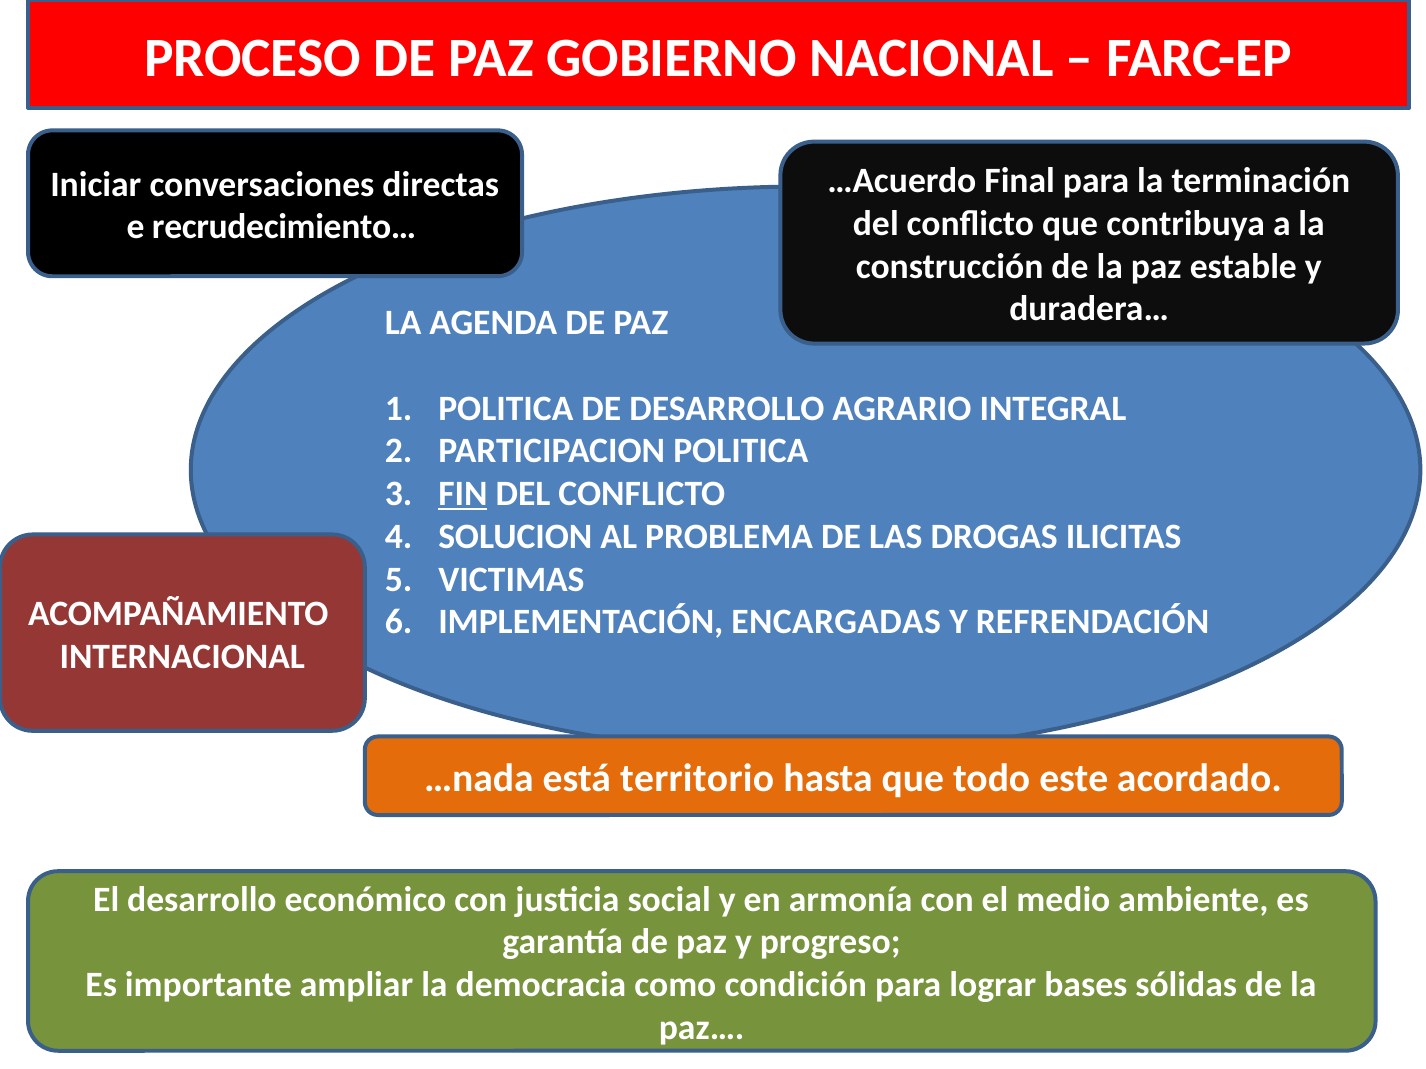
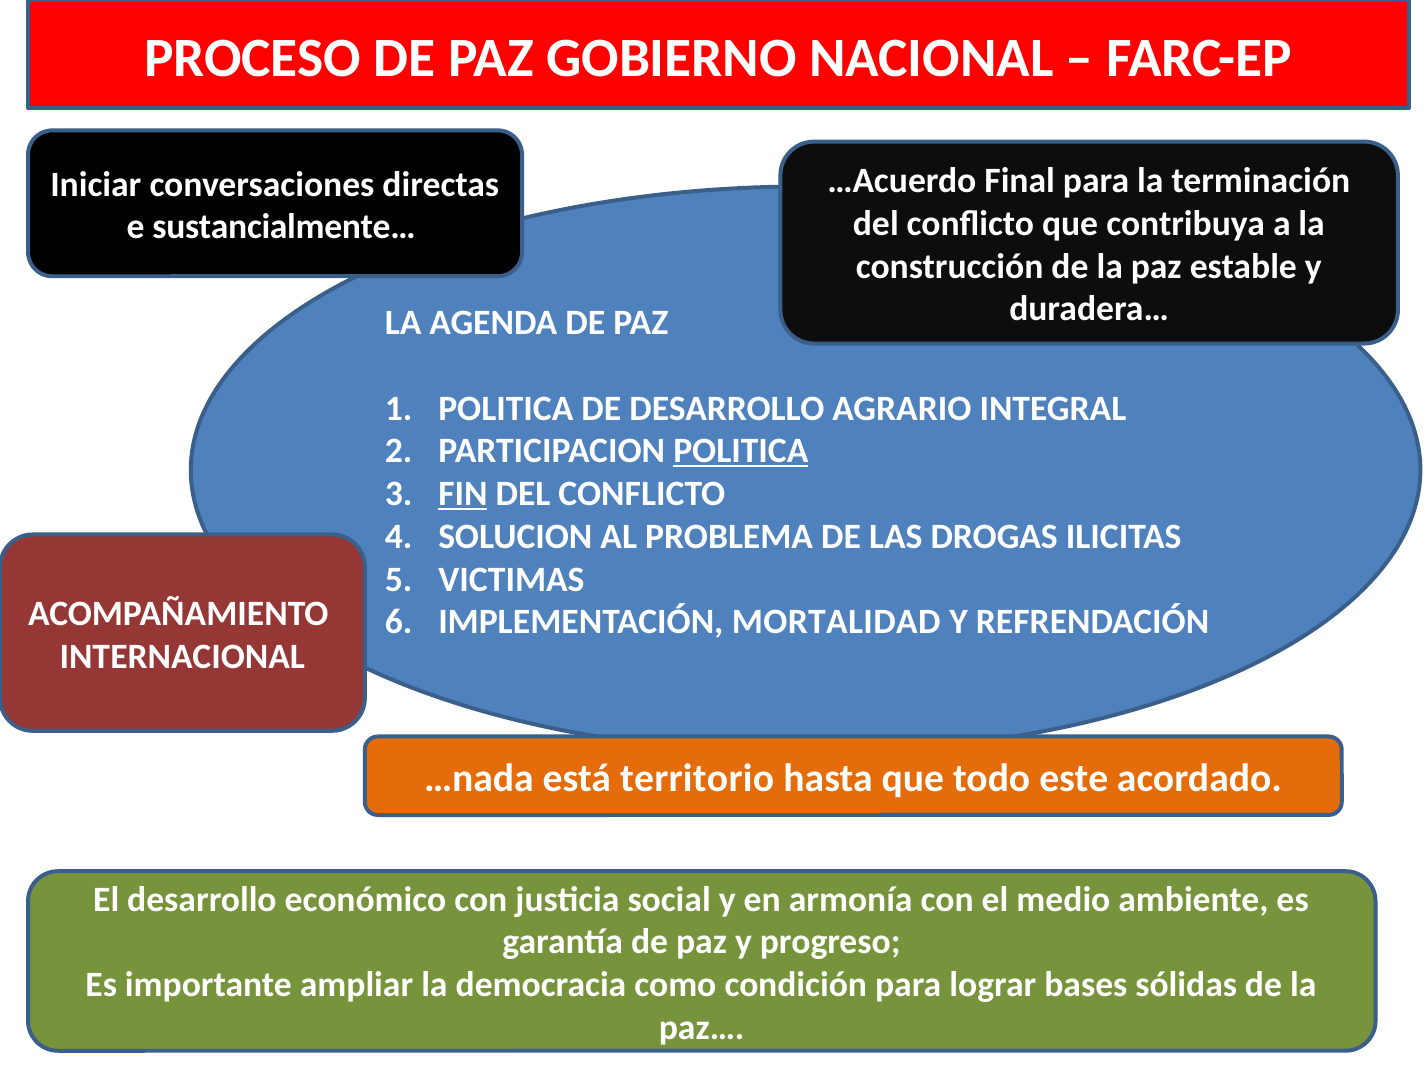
recrudecimiento…: recrudecimiento… -> sustancialmente…
POLITICA at (741, 451) underline: none -> present
ENCARGADAS: ENCARGADAS -> MORTALIDAD
